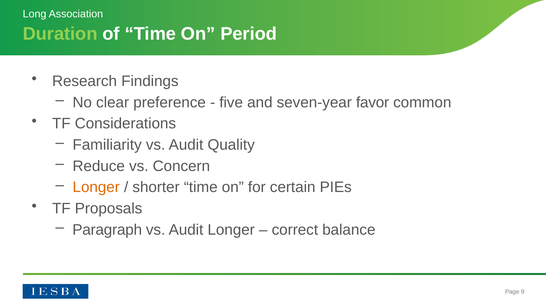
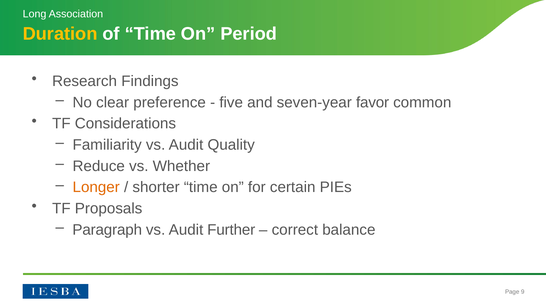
Duration colour: light green -> yellow
Concern: Concern -> Whether
Audit Longer: Longer -> Further
